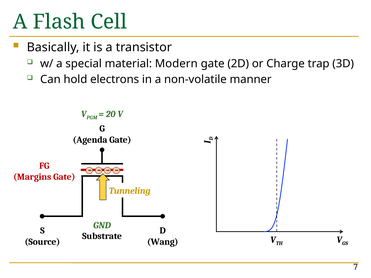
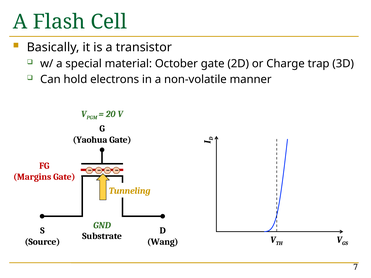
Modern: Modern -> October
Agenda: Agenda -> Yaohua
